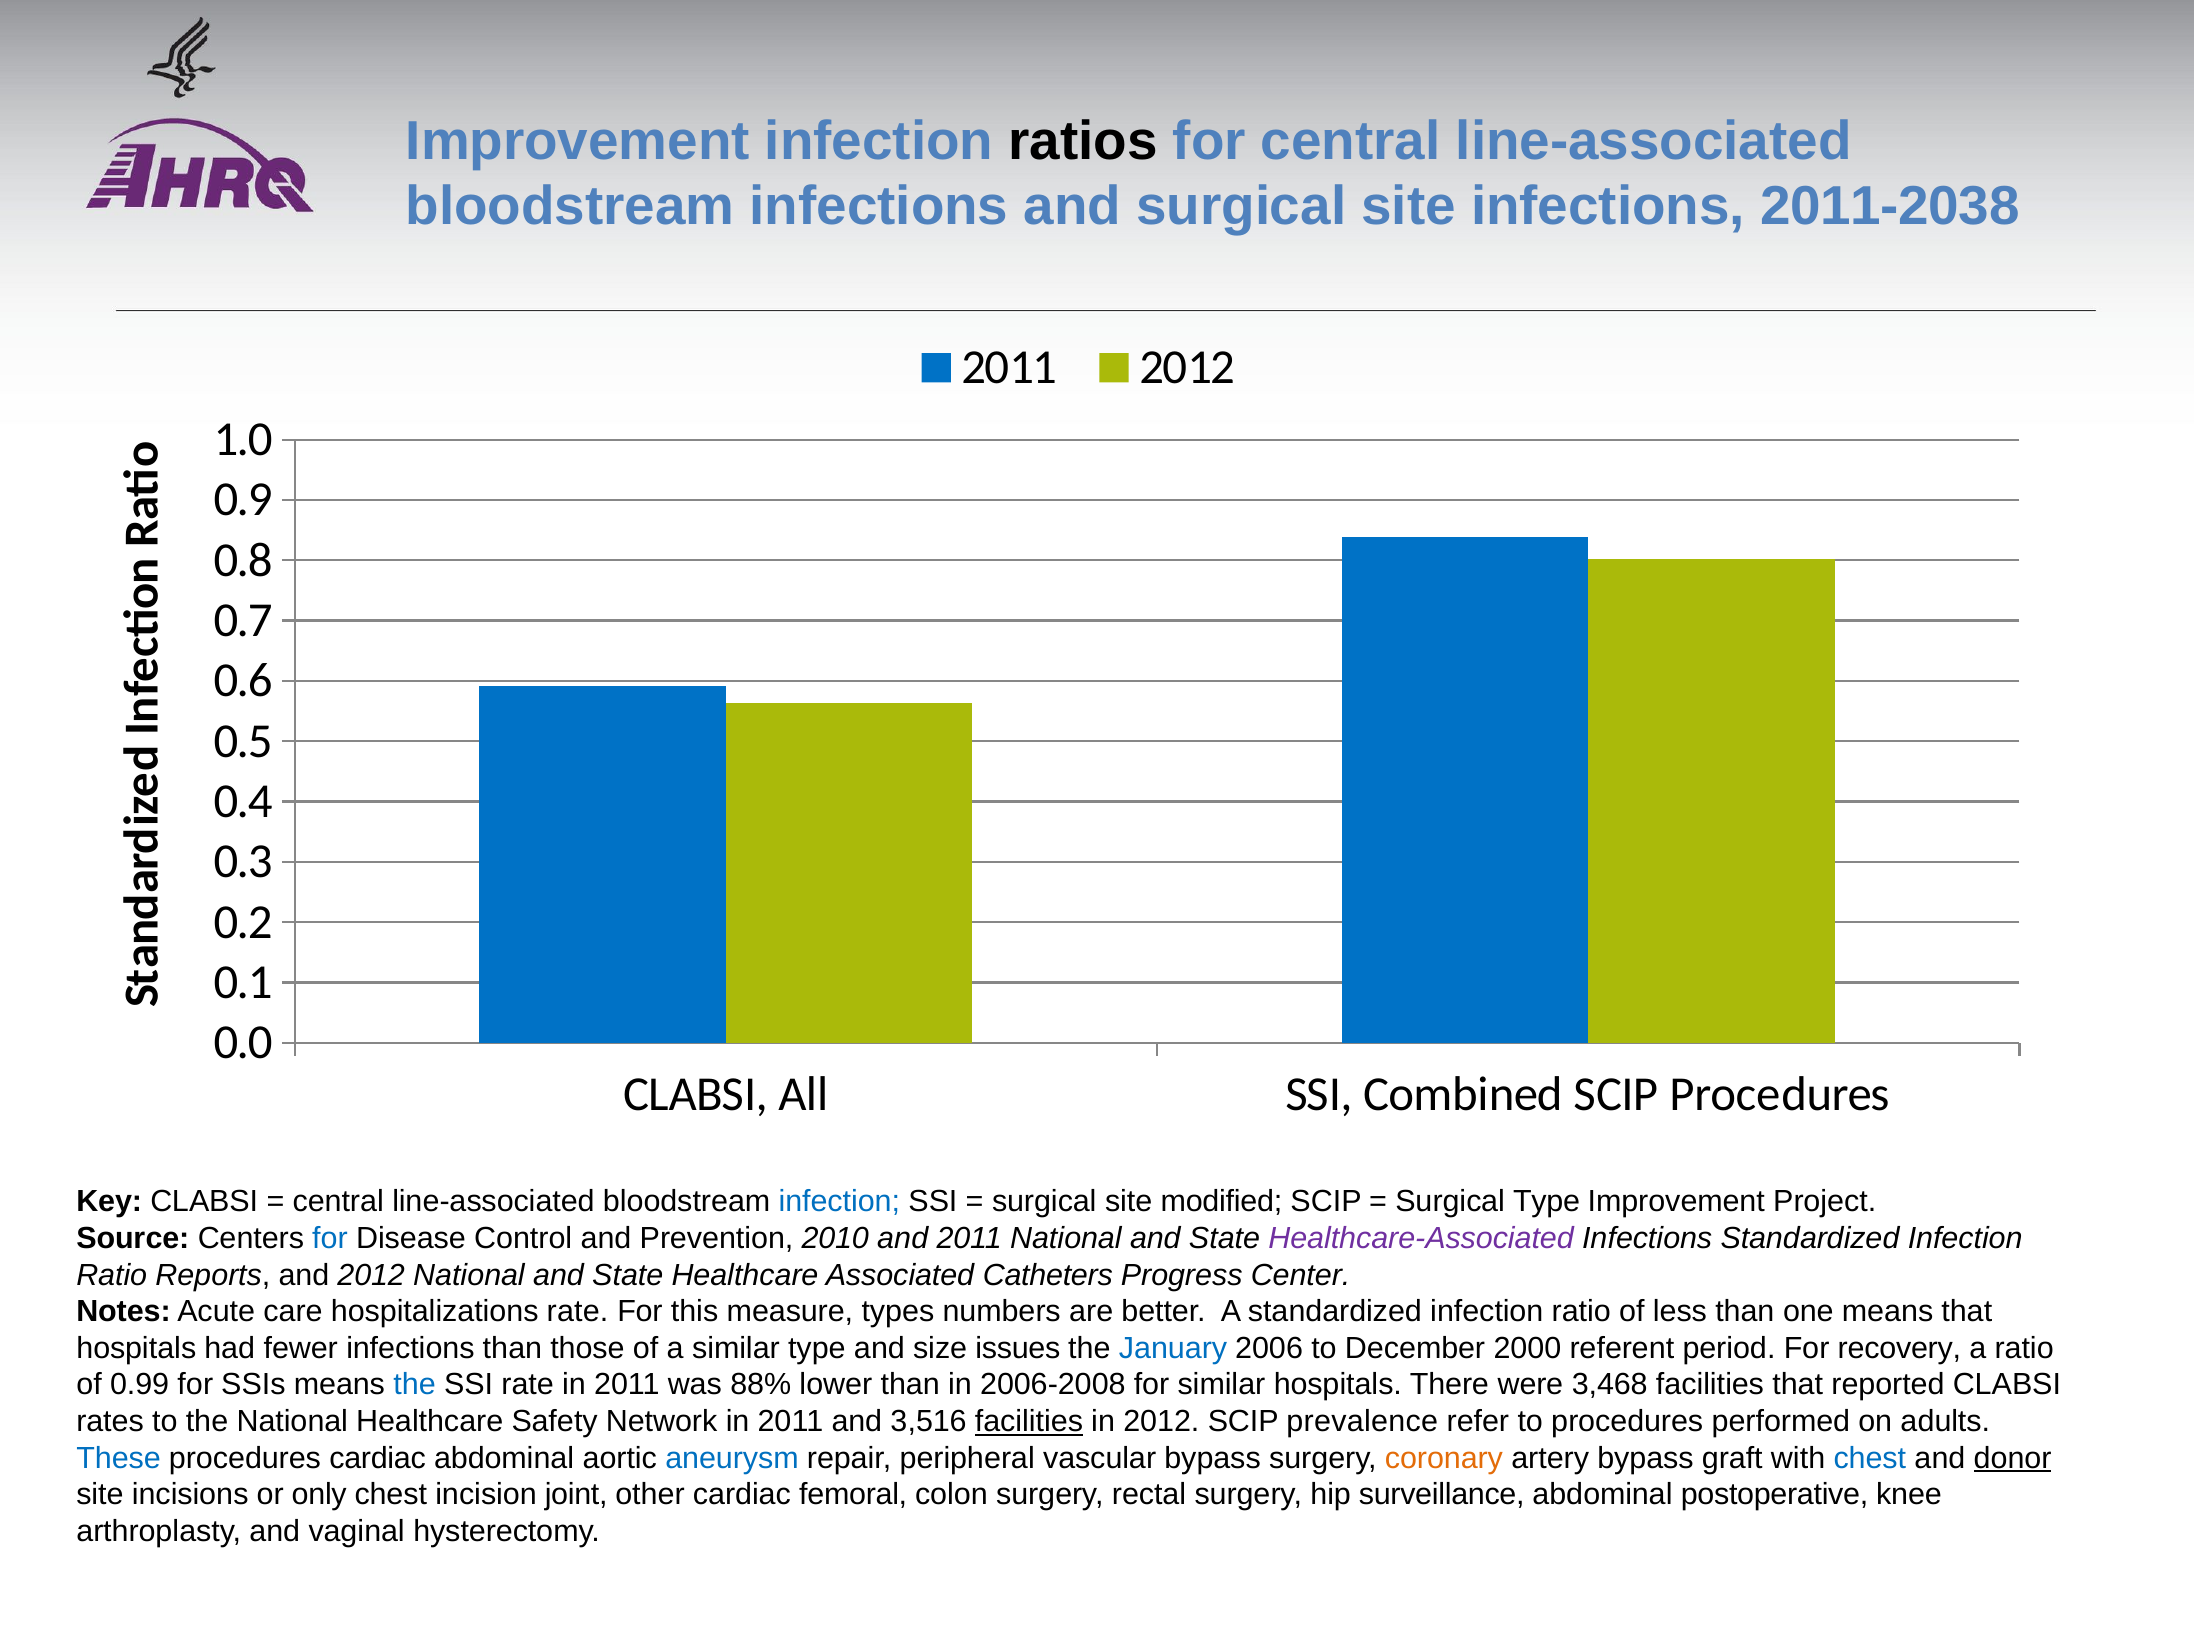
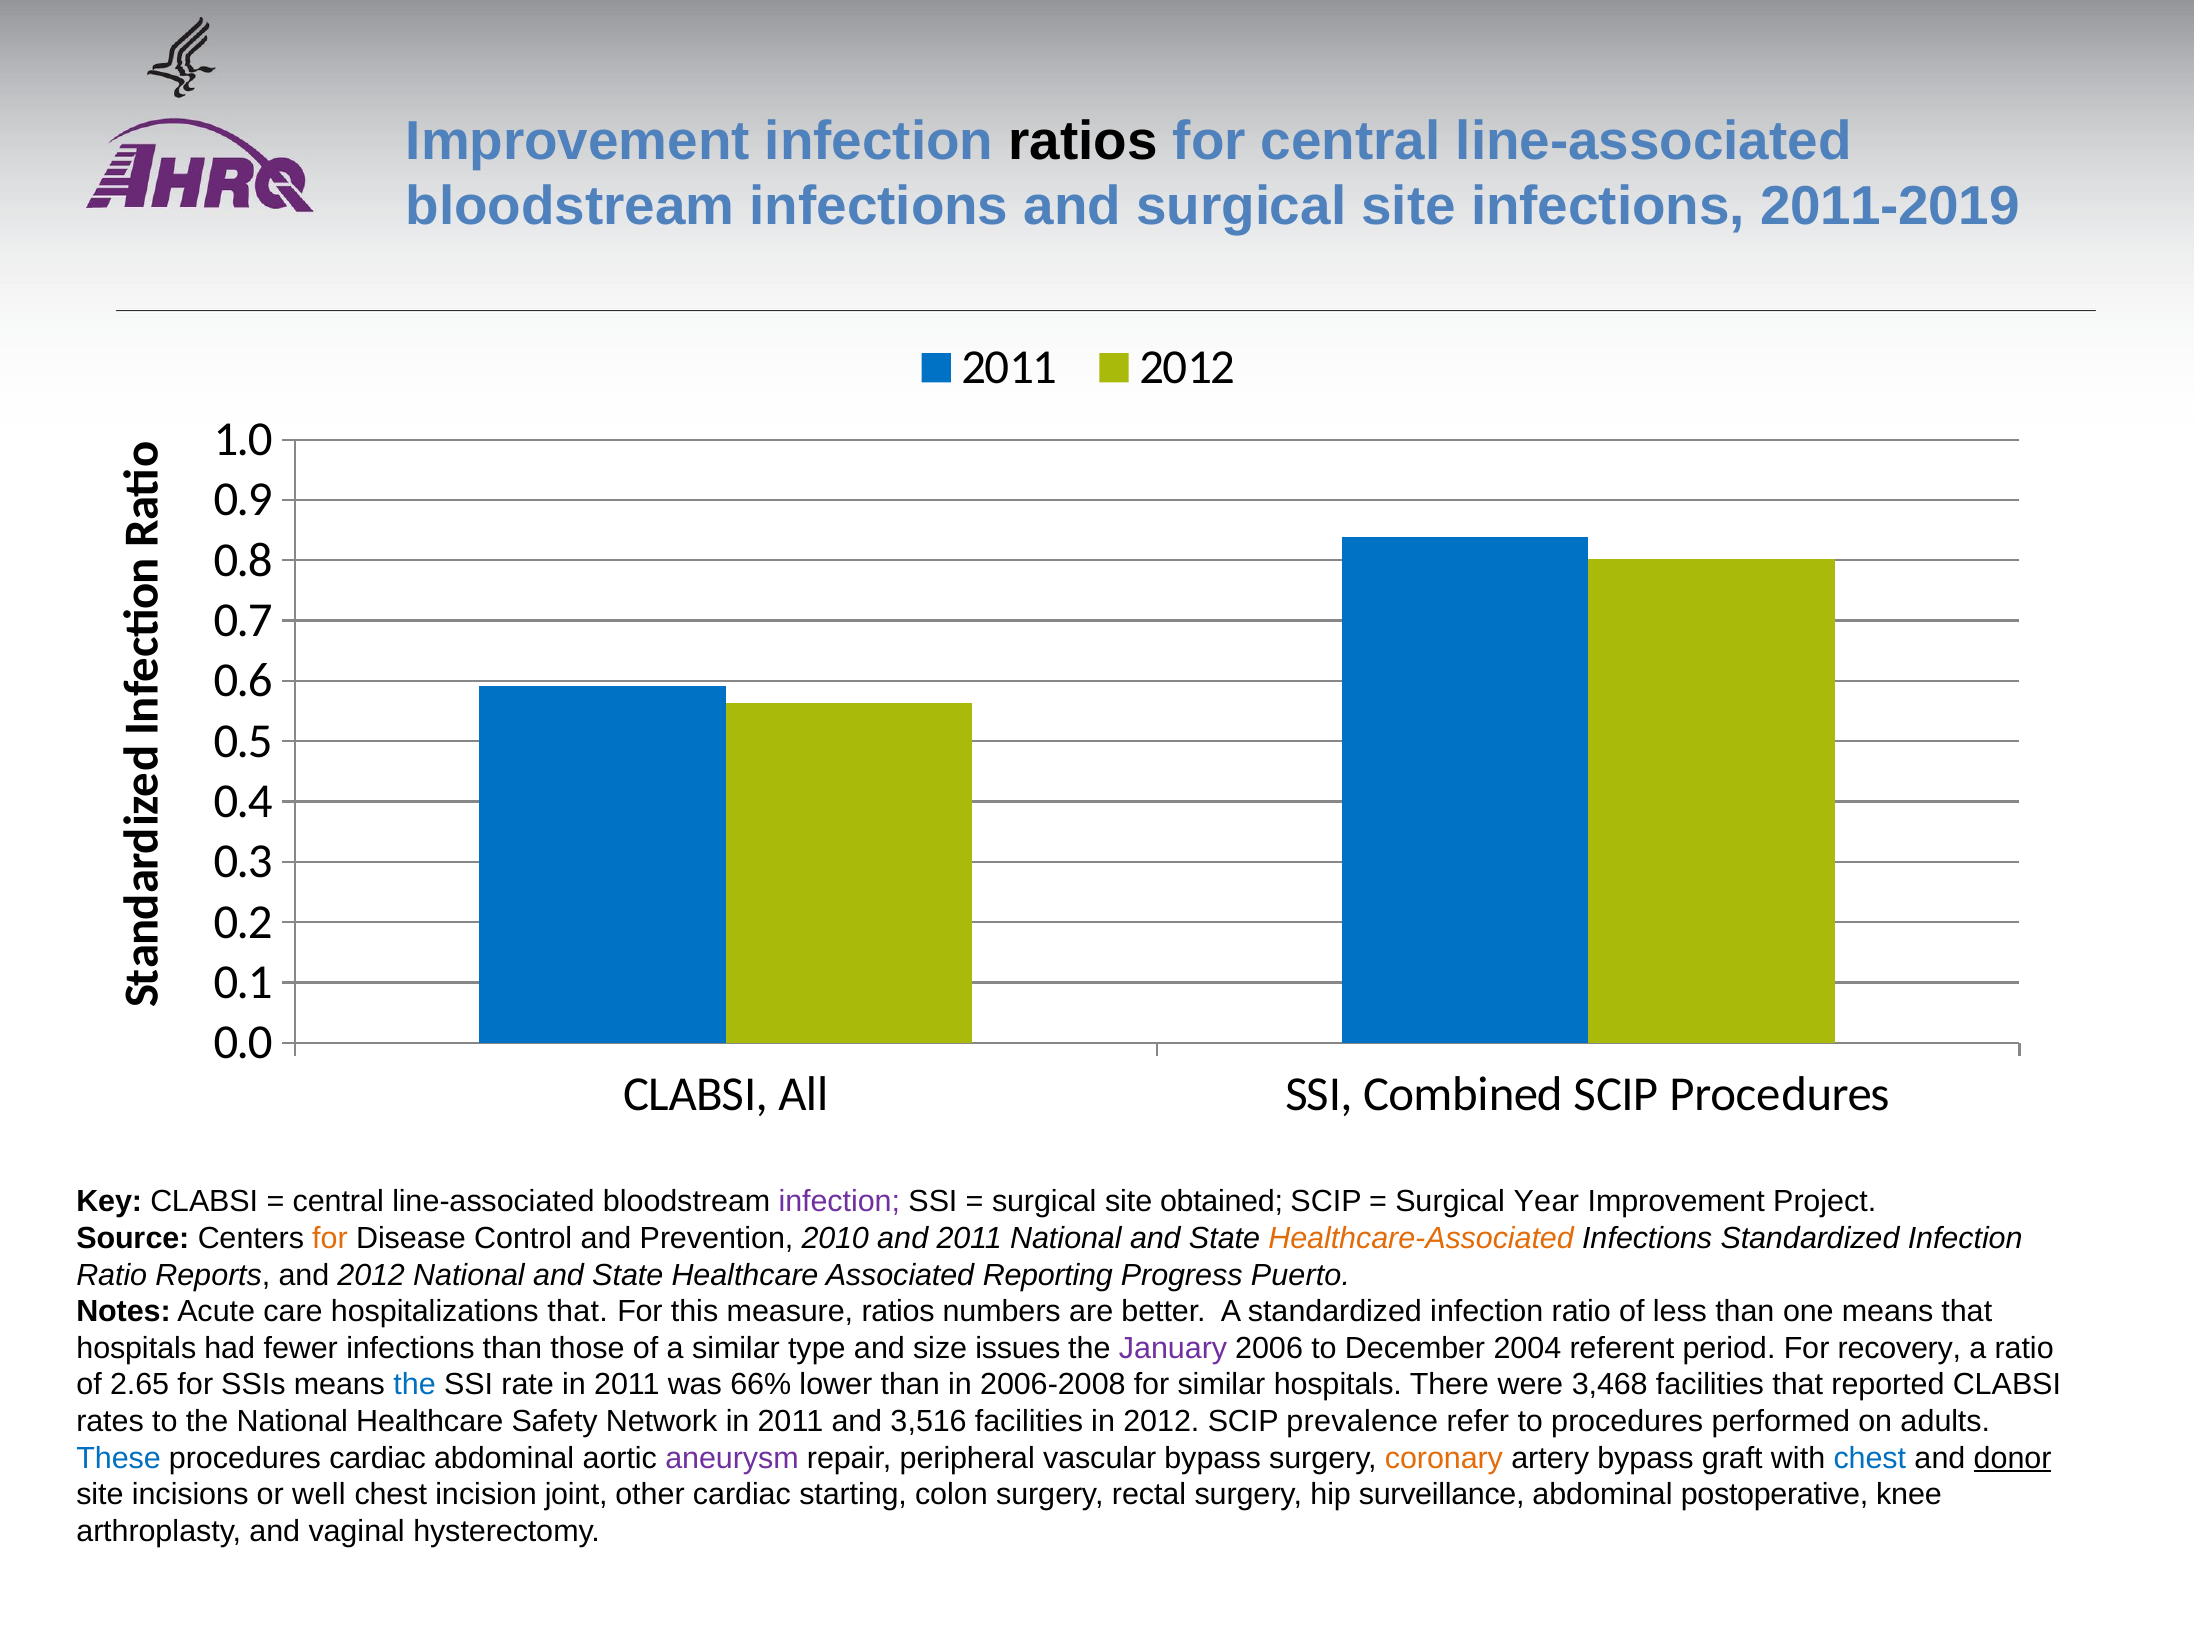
2011-2038: 2011-2038 -> 2011-2019
infection at (839, 1201) colour: blue -> purple
modified: modified -> obtained
Surgical Type: Type -> Year
for at (330, 1238) colour: blue -> orange
Healthcare-Associated colour: purple -> orange
Catheters: Catheters -> Reporting
Center: Center -> Puerto
hospitalizations rate: rate -> that
measure types: types -> ratios
January colour: blue -> purple
2000: 2000 -> 2004
0.99: 0.99 -> 2.65
88%: 88% -> 66%
facilities at (1029, 1421) underline: present -> none
aneurysm colour: blue -> purple
only: only -> well
femoral: femoral -> starting
